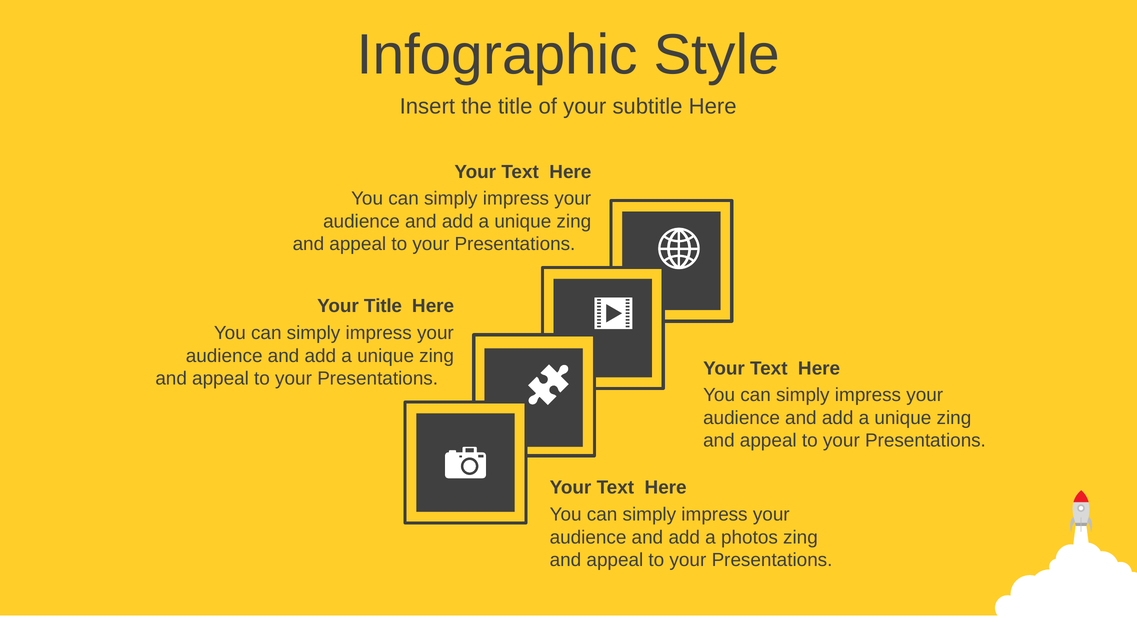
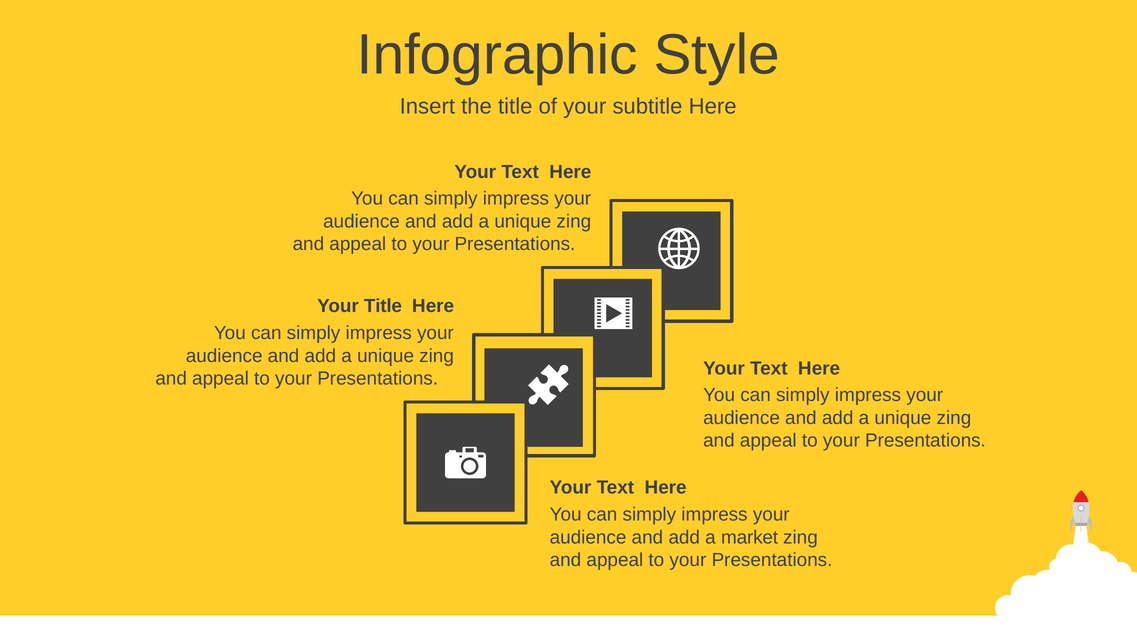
photos: photos -> market
